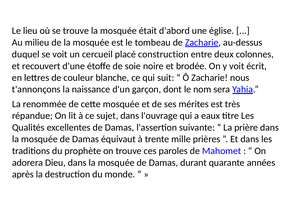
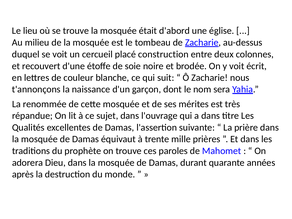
a eaux: eaux -> dans
